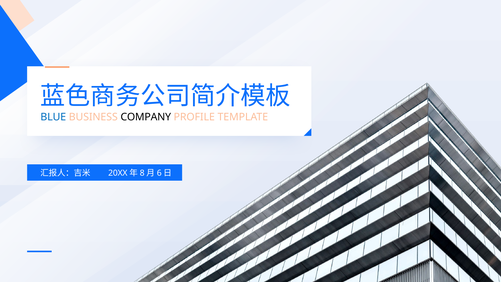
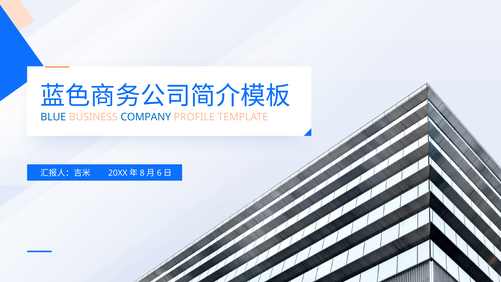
COMPANY colour: black -> blue
